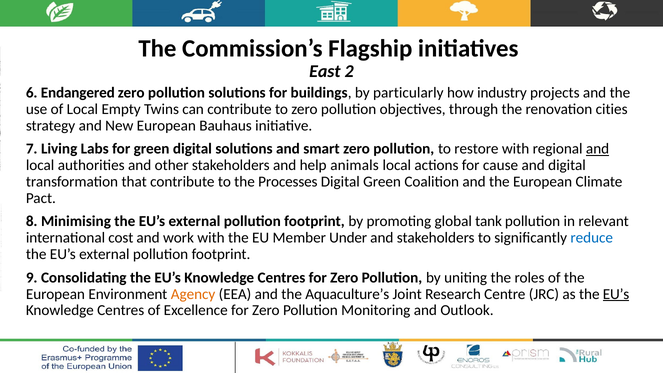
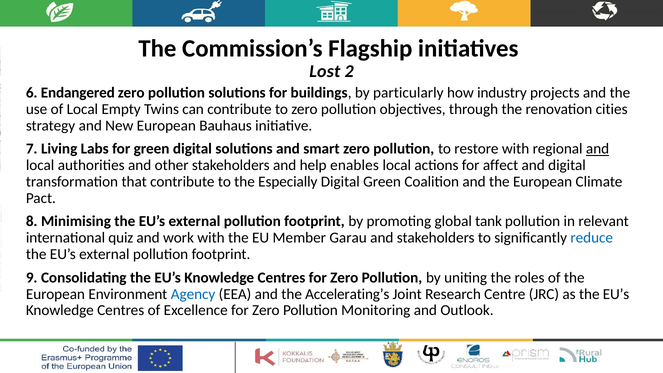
East: East -> Lost
animals: animals -> enables
cause: cause -> affect
Processes: Processes -> Especially
cost: cost -> quiz
Under: Under -> Garau
Agency colour: orange -> blue
Aquaculture’s: Aquaculture’s -> Accelerating’s
EU’s at (616, 294) underline: present -> none
